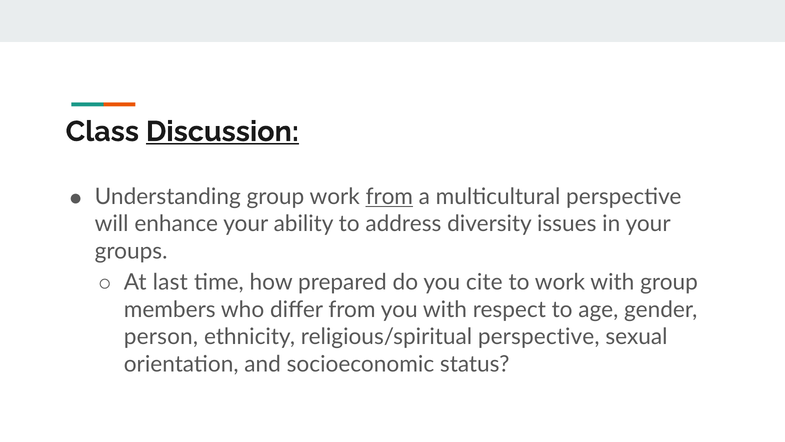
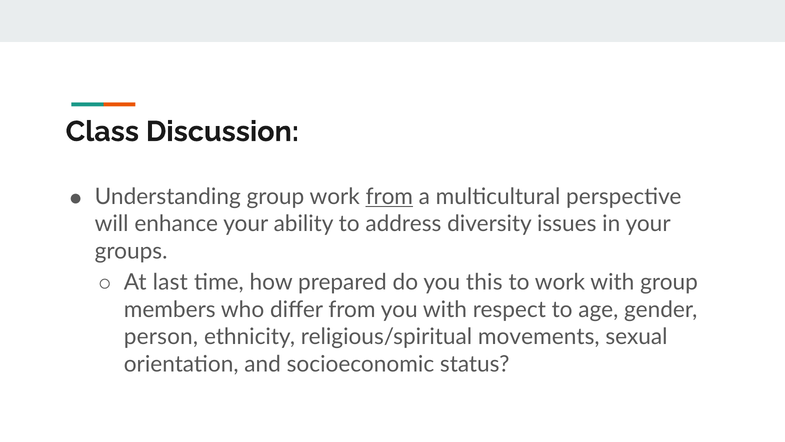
Discussion underline: present -> none
cite: cite -> this
religious/spiritual perspective: perspective -> movements
